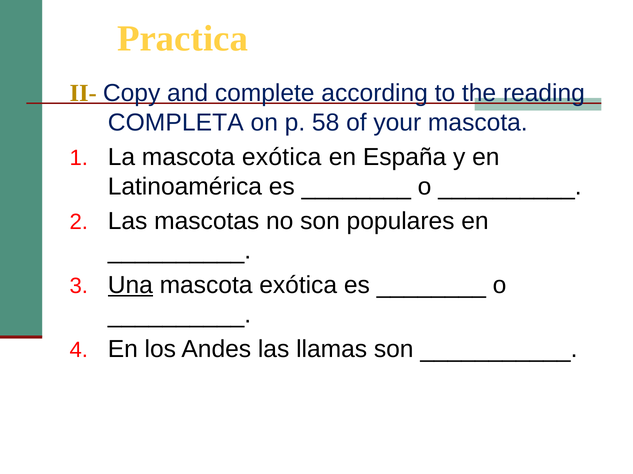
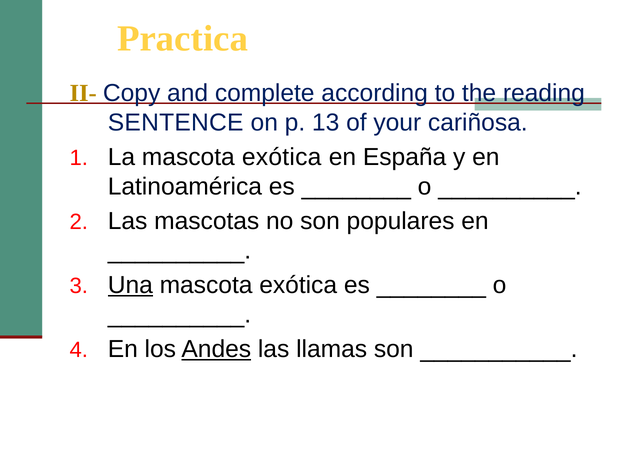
COMPLETA: COMPLETA -> SENTENCE
58: 58 -> 13
your mascota: mascota -> cariñosa
Andes underline: none -> present
